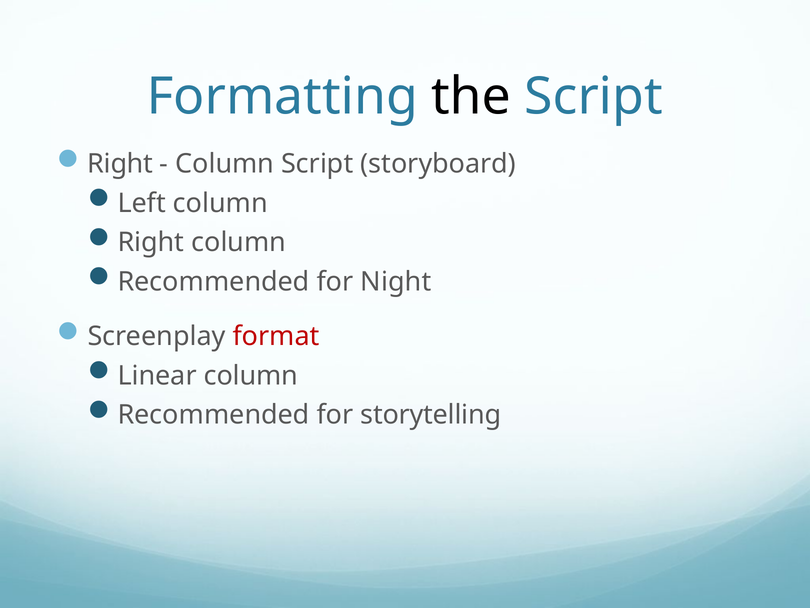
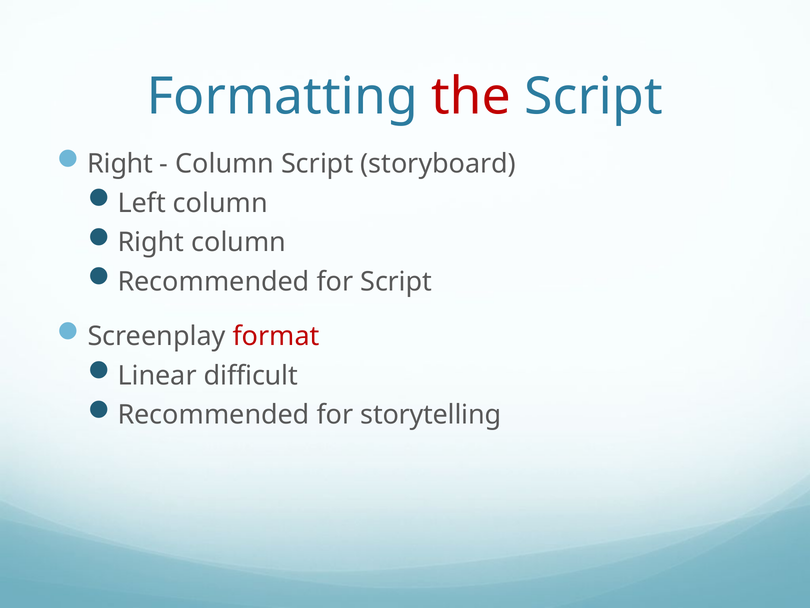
the colour: black -> red
for Night: Night -> Script
Linear column: column -> difficult
